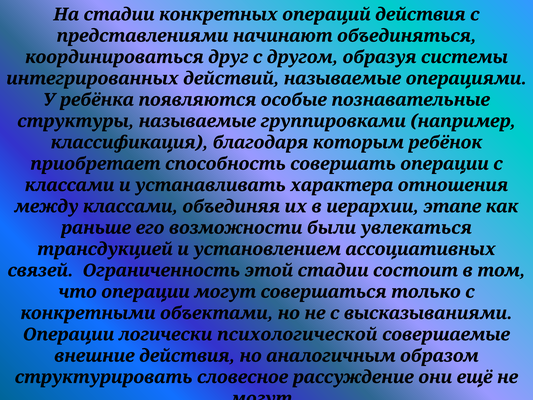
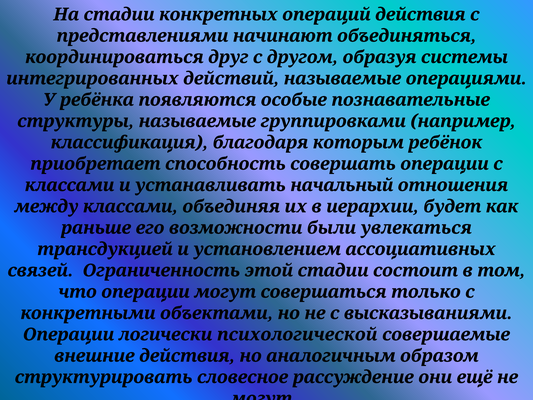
характера: характера -> начальный
этапе: этапе -> будет
